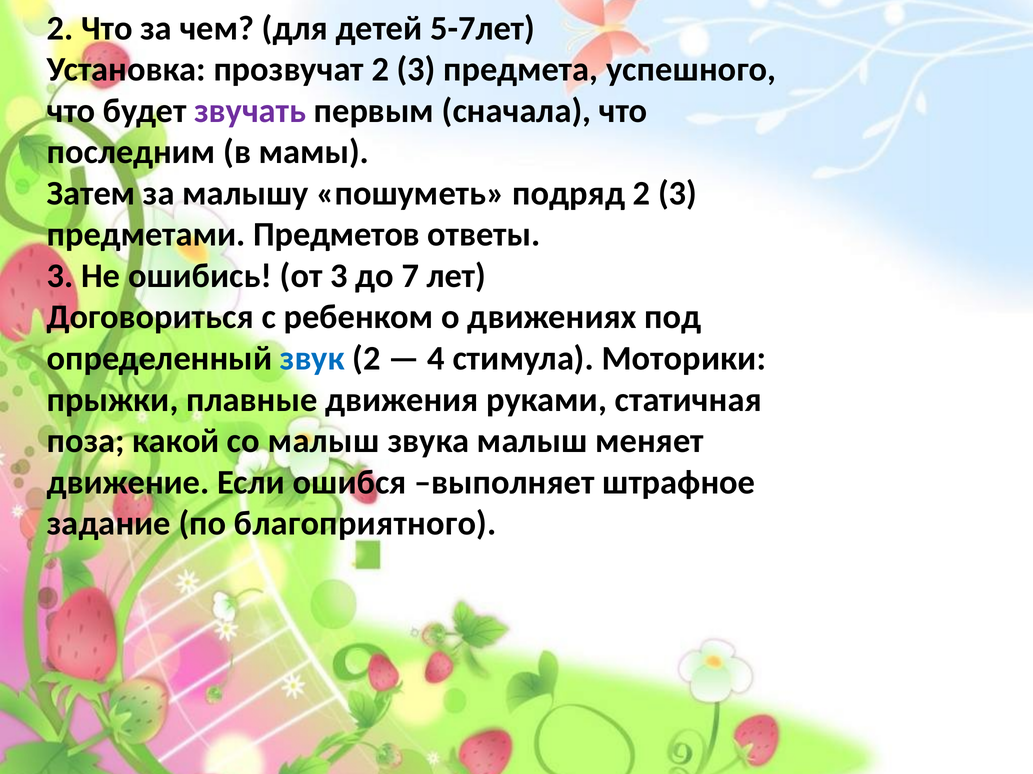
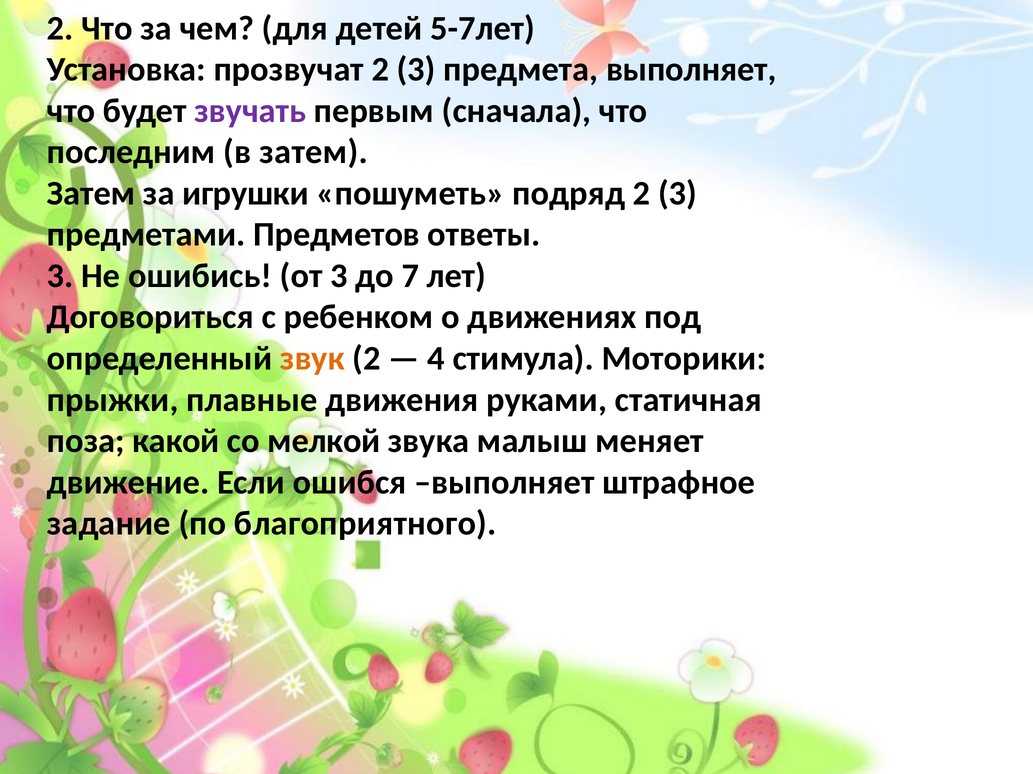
предмета успешного: успешного -> выполняет
в мамы: мамы -> затем
малышу: малышу -> игрушки
звук colour: blue -> orange
со малыш: малыш -> мелкой
